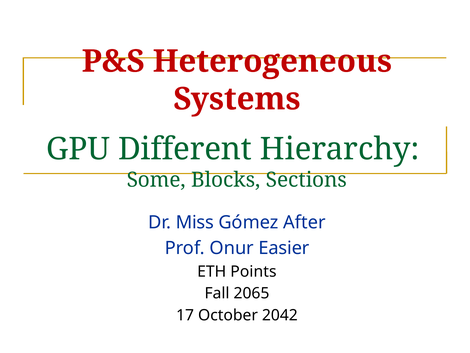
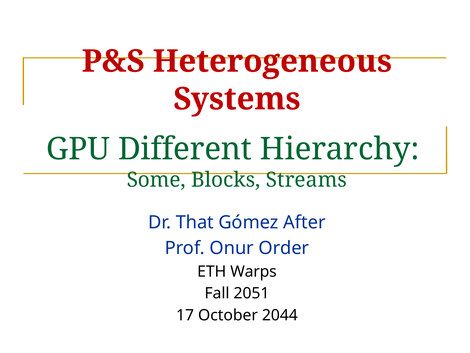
Sections: Sections -> Streams
Miss: Miss -> That
Easier: Easier -> Order
Points: Points -> Warps
2065: 2065 -> 2051
2042: 2042 -> 2044
